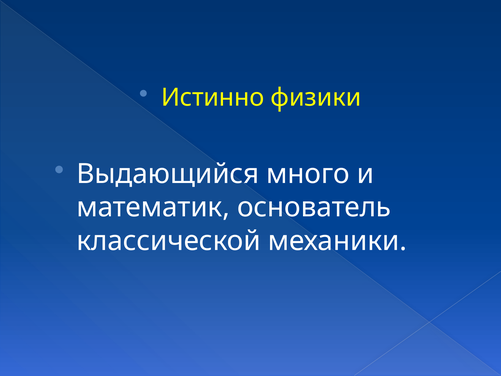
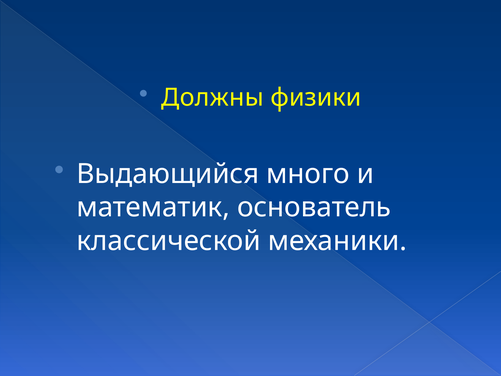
Истинно: Истинно -> Должны
